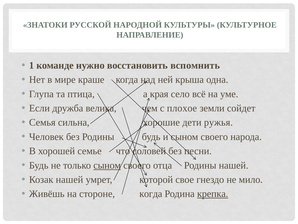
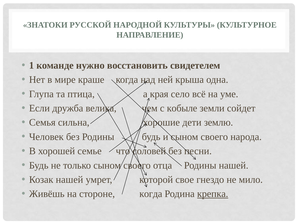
вспомнить: вспомнить -> свидетелем
плохое: плохое -> кобыле
ружья: ружья -> землю
сыном at (107, 165) underline: present -> none
